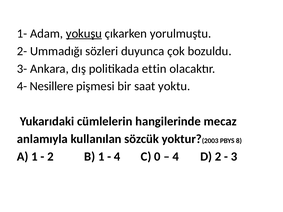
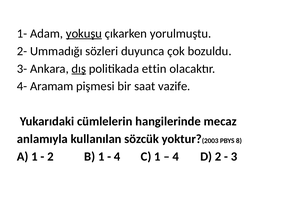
dış underline: none -> present
Nesillere: Nesillere -> Aramam
yoktu: yoktu -> vazife
C 0: 0 -> 1
